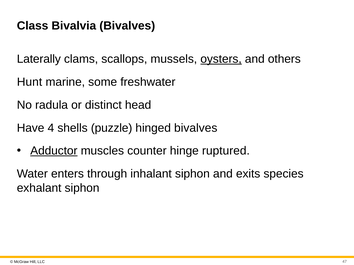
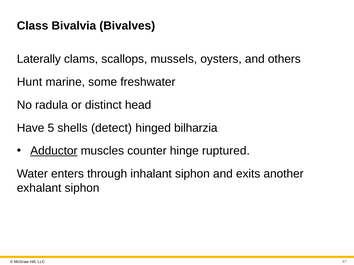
oysters underline: present -> none
4: 4 -> 5
puzzle: puzzle -> detect
hinged bivalves: bivalves -> bilharzia
species: species -> another
